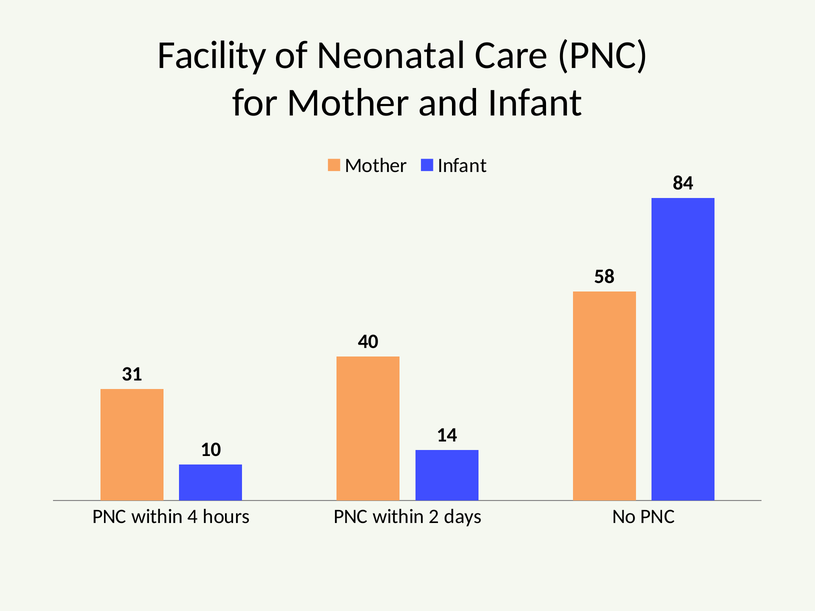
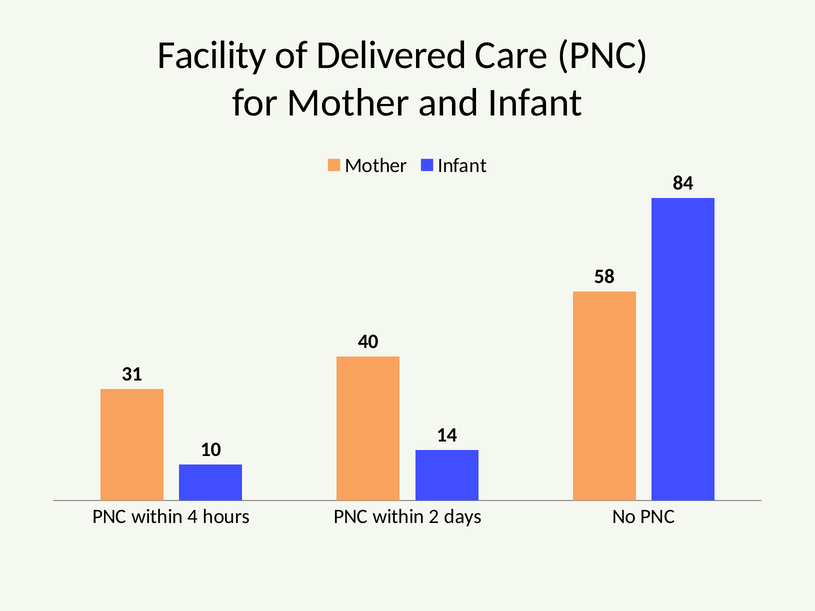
Neonatal: Neonatal -> Delivered
